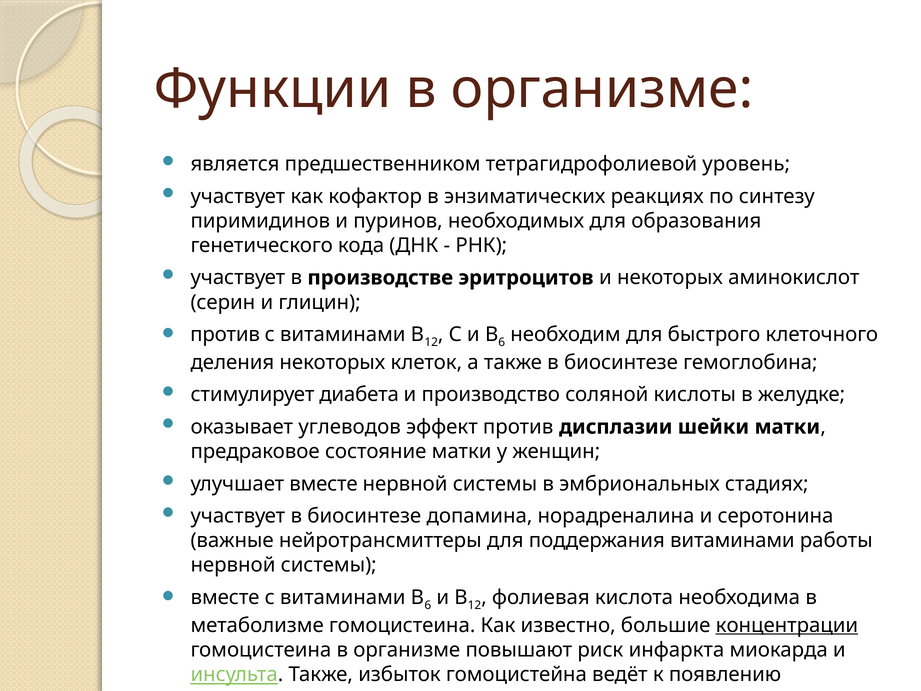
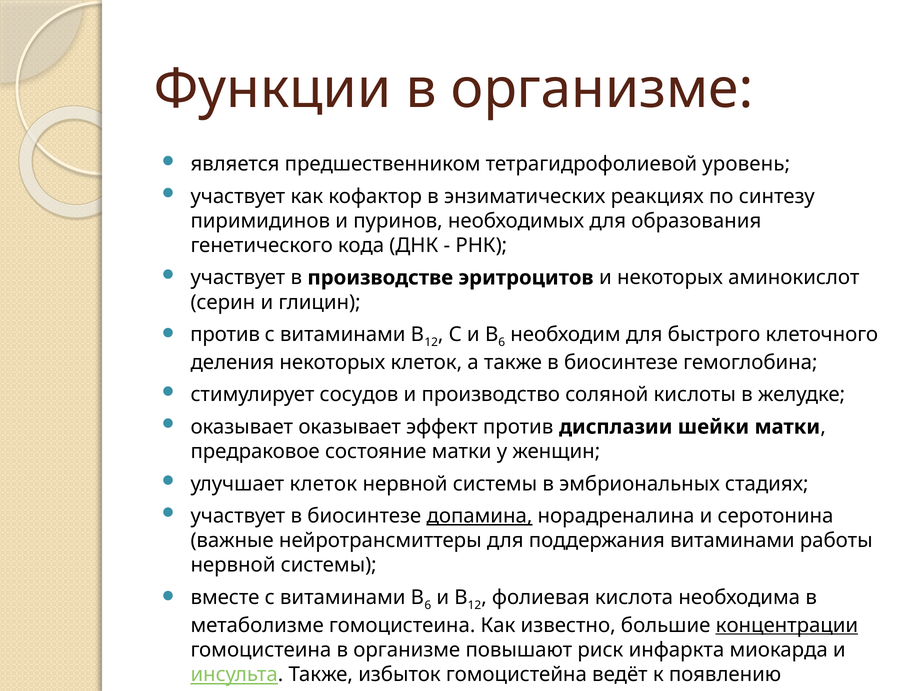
диабета: диабета -> сосудов
оказывает углеводов: углеводов -> оказывает
улучшает вместе: вместе -> клеток
допамина underline: none -> present
